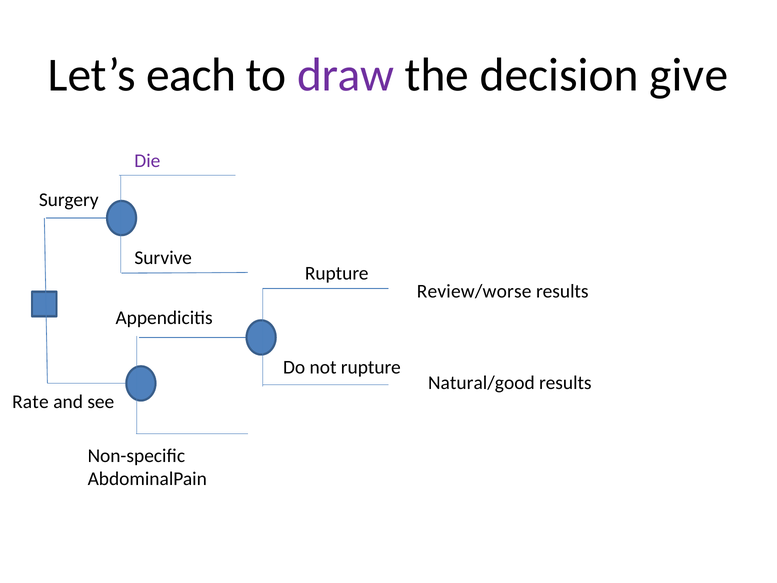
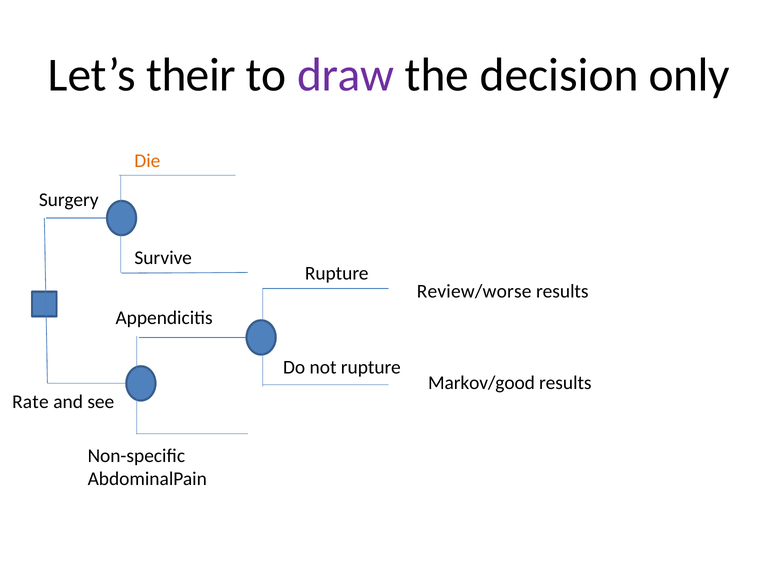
each: each -> their
give: give -> only
Die colour: purple -> orange
Natural/good: Natural/good -> Markov/good
